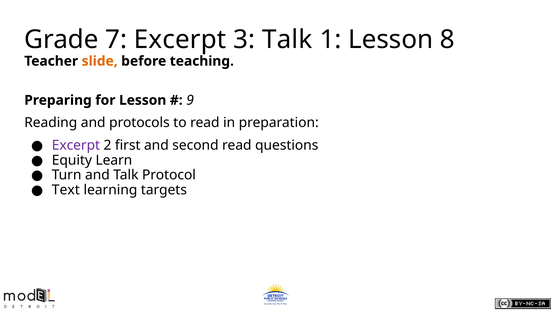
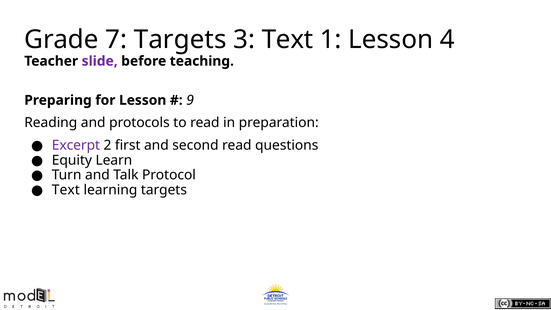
7 Excerpt: Excerpt -> Targets
3 Talk: Talk -> Text
8: 8 -> 4
slide colour: orange -> purple
